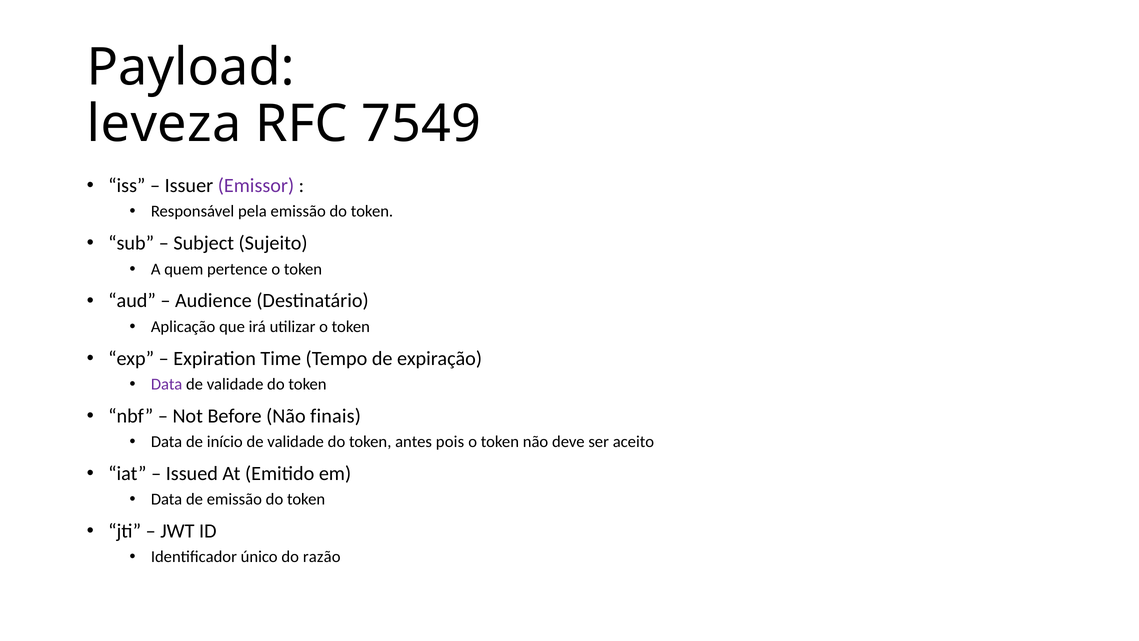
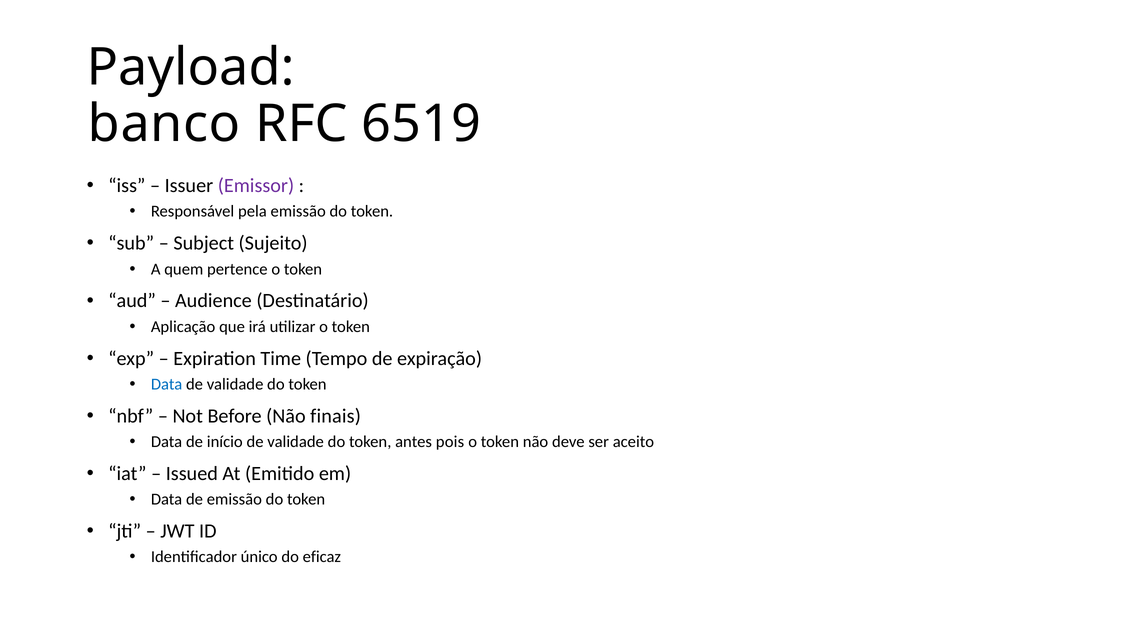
leveza: leveza -> banco
7549: 7549 -> 6519
Data at (167, 384) colour: purple -> blue
razão: razão -> eficaz
